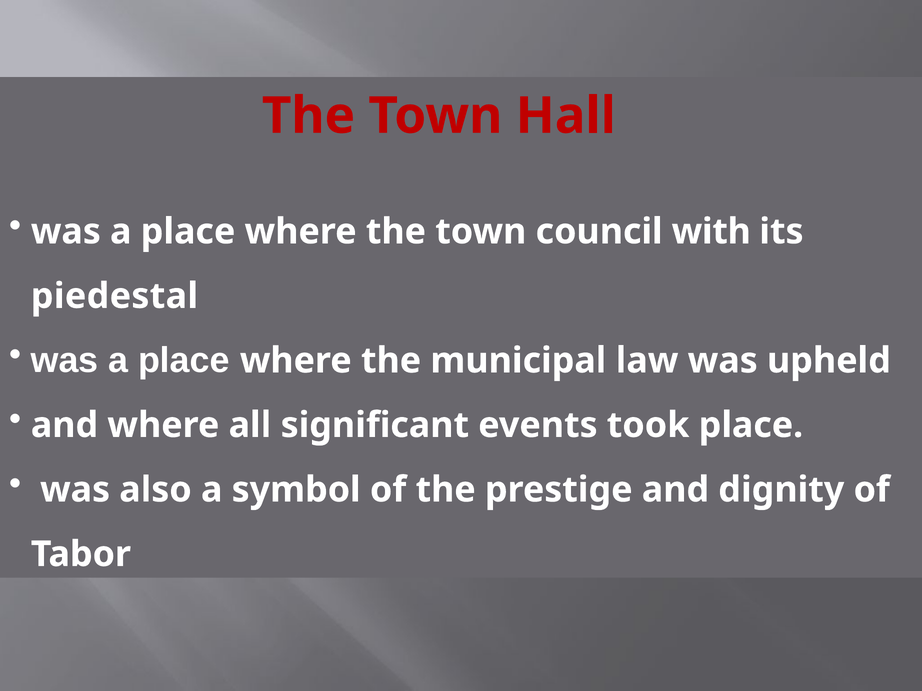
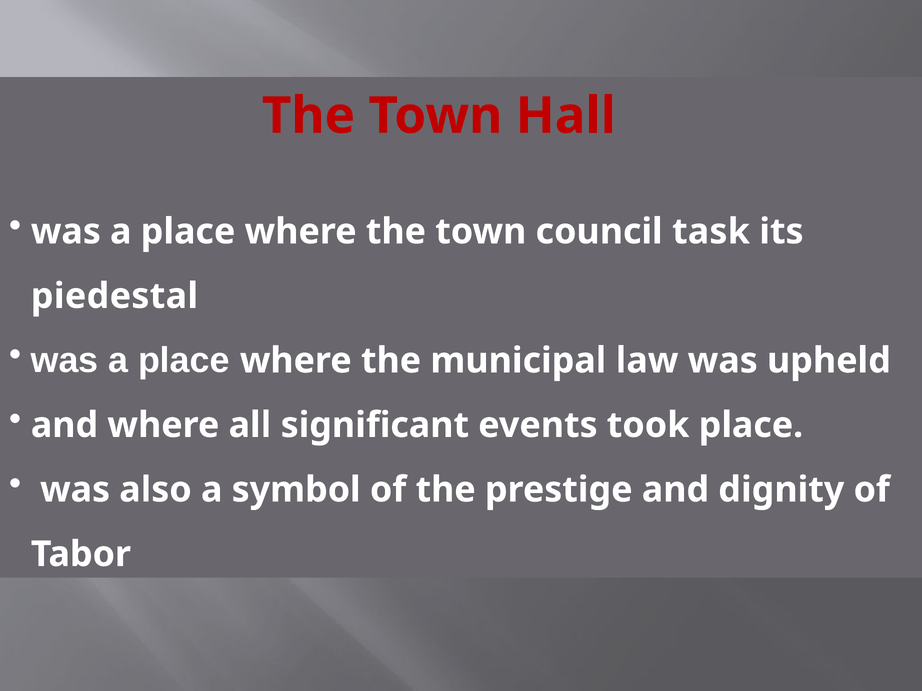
with: with -> task
